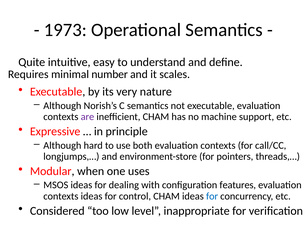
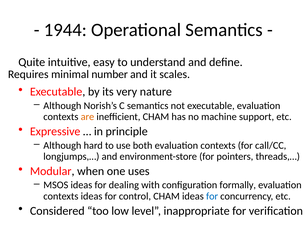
1973: 1973 -> 1944
are colour: purple -> orange
features: features -> formally
